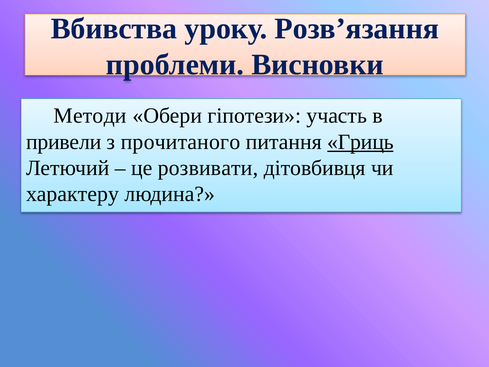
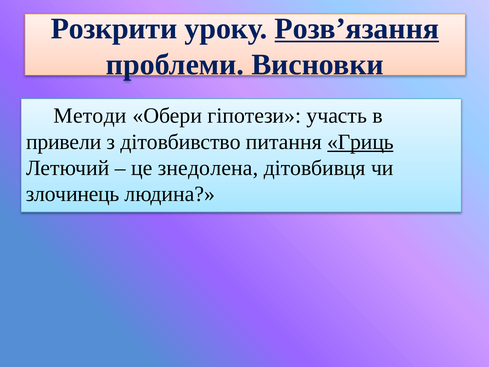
Вбивства: Вбивства -> Розкрити
Розв’язання underline: none -> present
прочитаного: прочитаного -> дітовбивство
розвивати: розвивати -> знедолена
характеру: характеру -> злочинець
